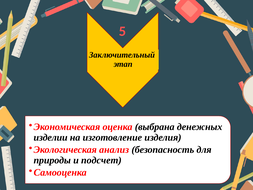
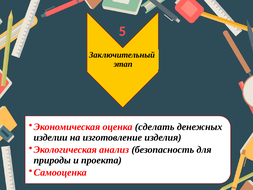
выбрана: выбрана -> сделать
подсчет: подсчет -> проекта
